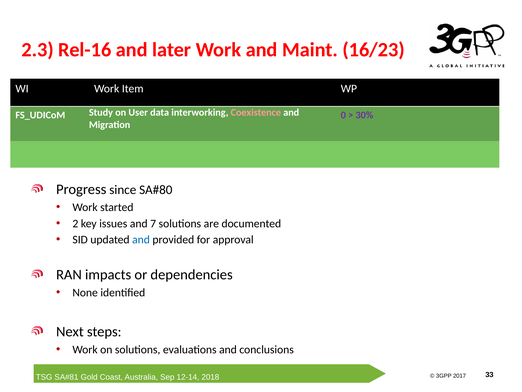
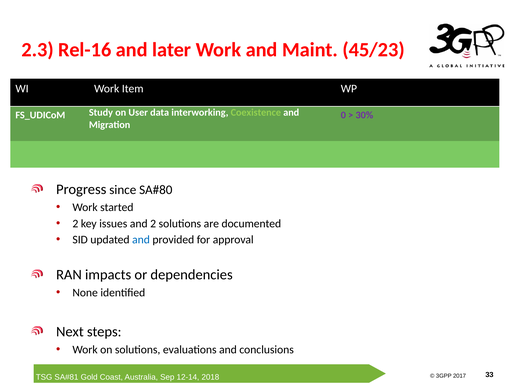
16/23: 16/23 -> 45/23
Coexistence colour: pink -> light green
and 7: 7 -> 2
